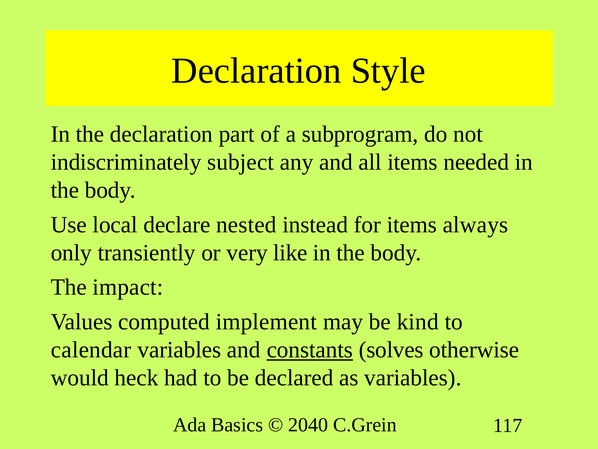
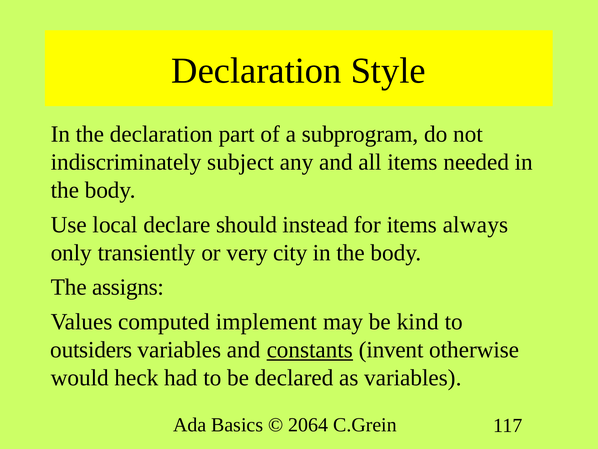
nested: nested -> should
like: like -> city
impact: impact -> assigns
calendar: calendar -> outsiders
solves: solves -> invent
2040: 2040 -> 2064
